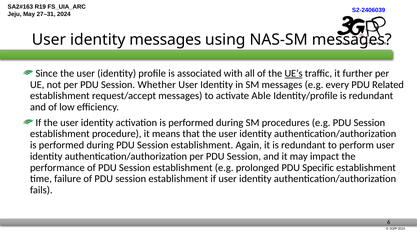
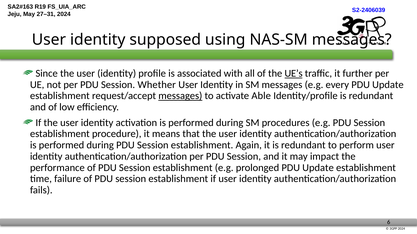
identity messages: messages -> supposed
every PDU Related: Related -> Update
messages at (180, 96) underline: none -> present
prolonged PDU Specific: Specific -> Update
